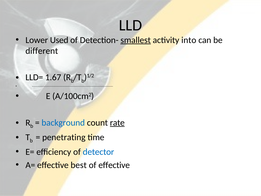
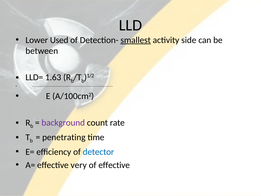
into: into -> side
different: different -> between
1.67: 1.67 -> 1.63
background colour: blue -> purple
rate underline: present -> none
best: best -> very
